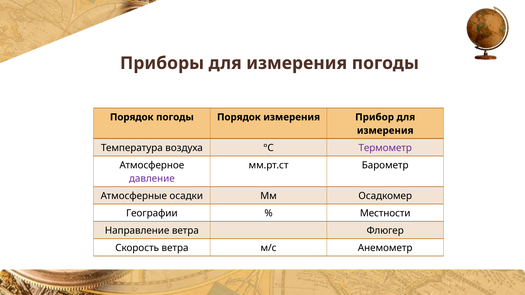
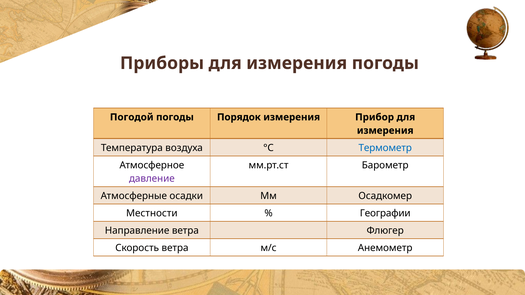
Порядок at (132, 117): Порядок -> Погодой
Термометр colour: purple -> blue
Географии: Географии -> Местности
Местности: Местности -> Географии
